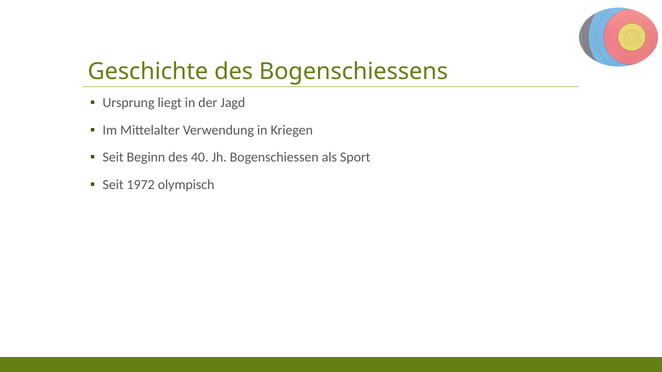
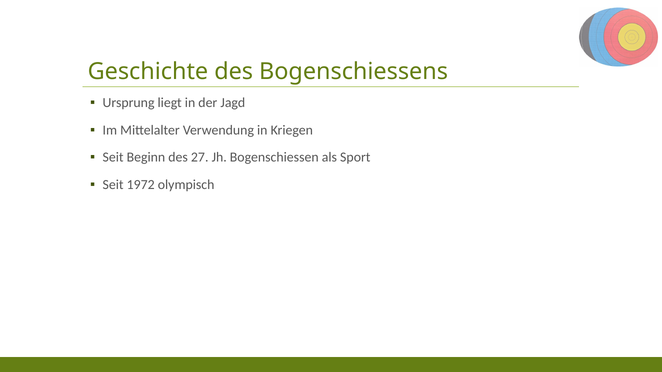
40: 40 -> 27
